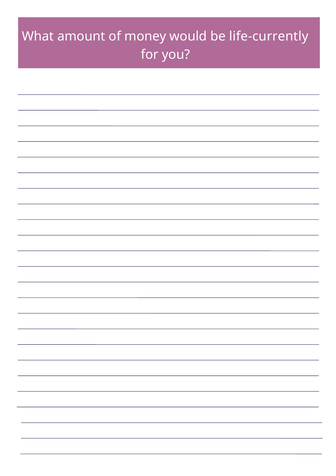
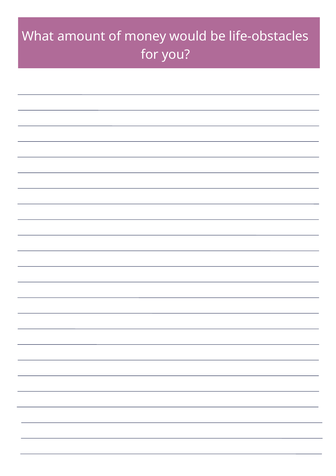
life-currently: life-currently -> life-obstacles
